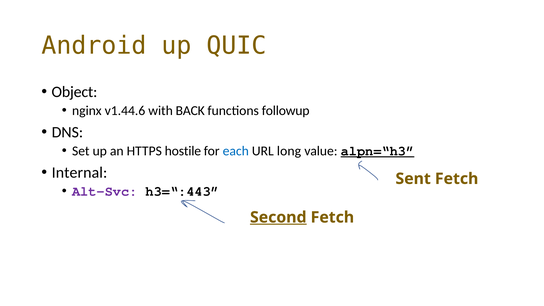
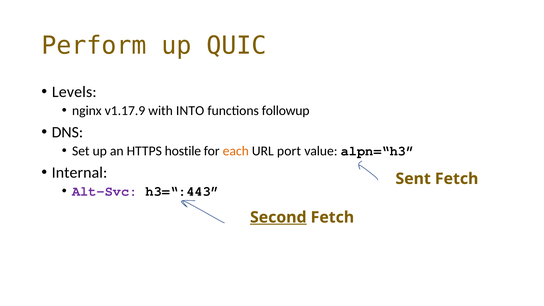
Android: Android -> Perform
Object: Object -> Levels
v1.44.6: v1.44.6 -> v1.17.9
BACK: BACK -> INTO
each colour: blue -> orange
long: long -> port
alpn=“h3 underline: present -> none
